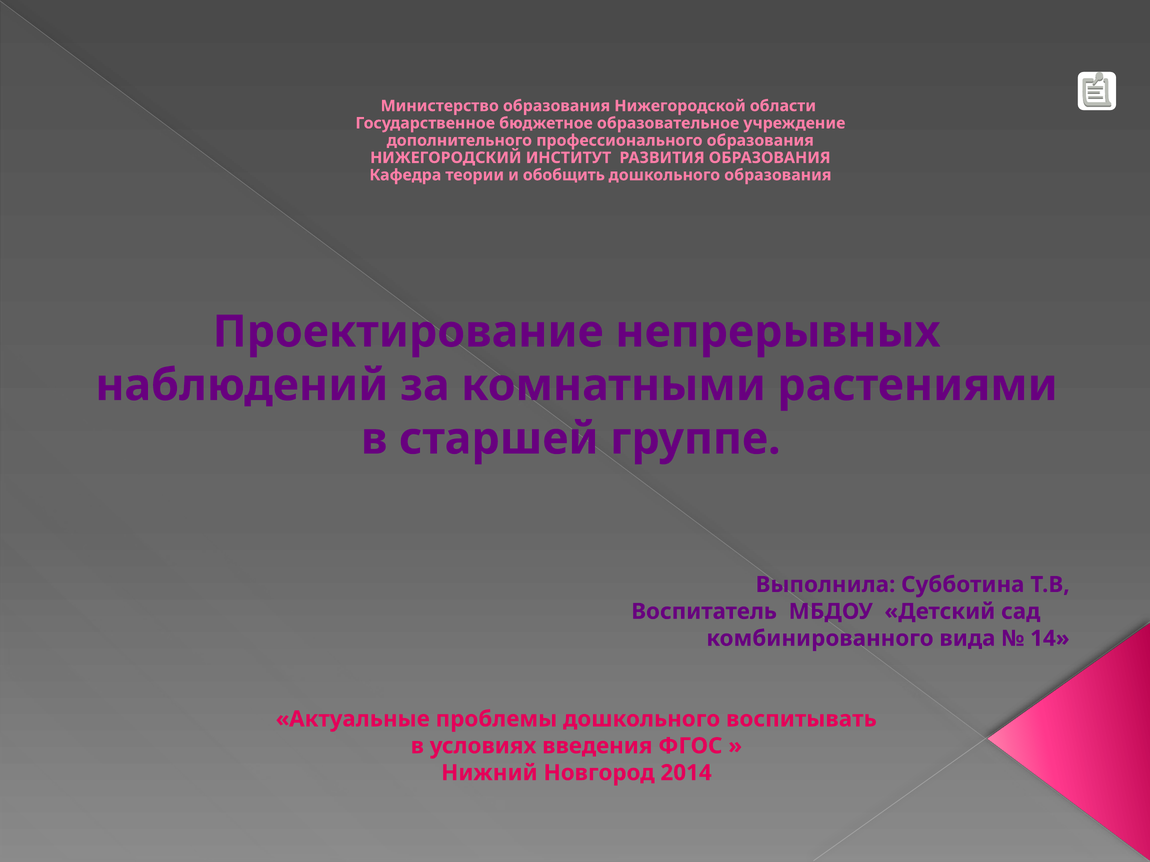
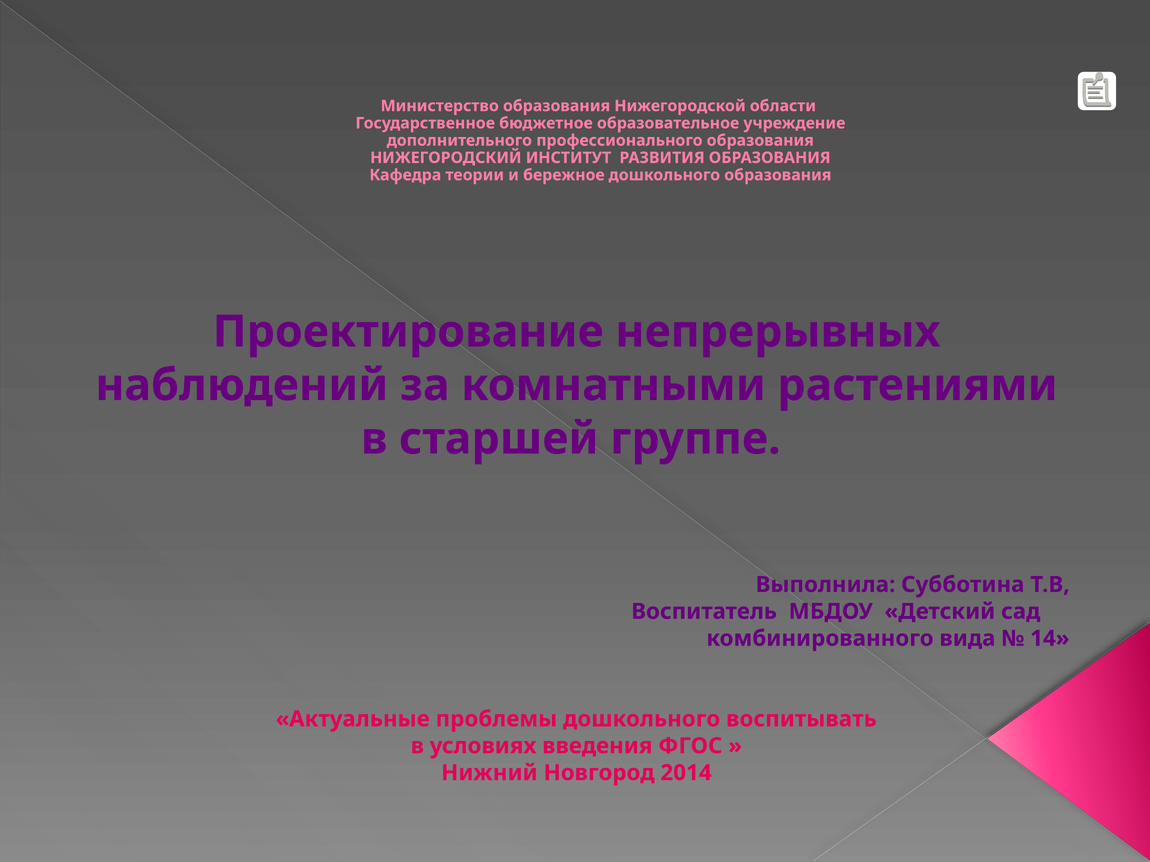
обобщить: обобщить -> бережное
